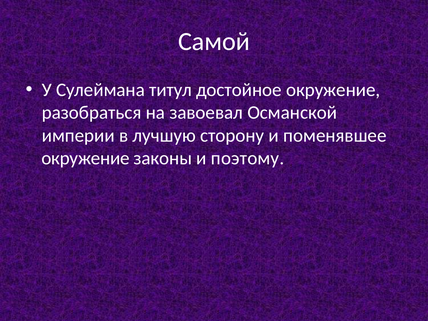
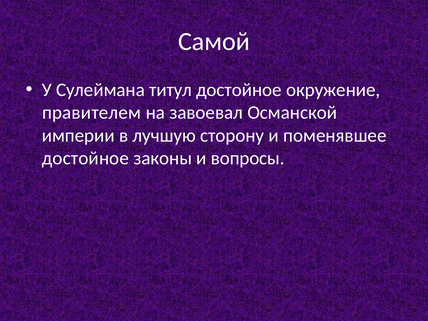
разобраться: разобраться -> правителем
окружение at (86, 158): окружение -> достойное
поэтому: поэтому -> вопросы
